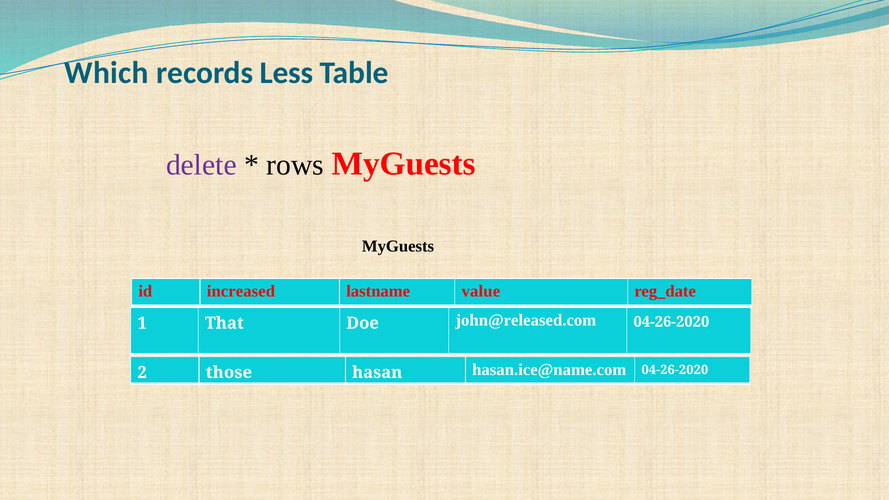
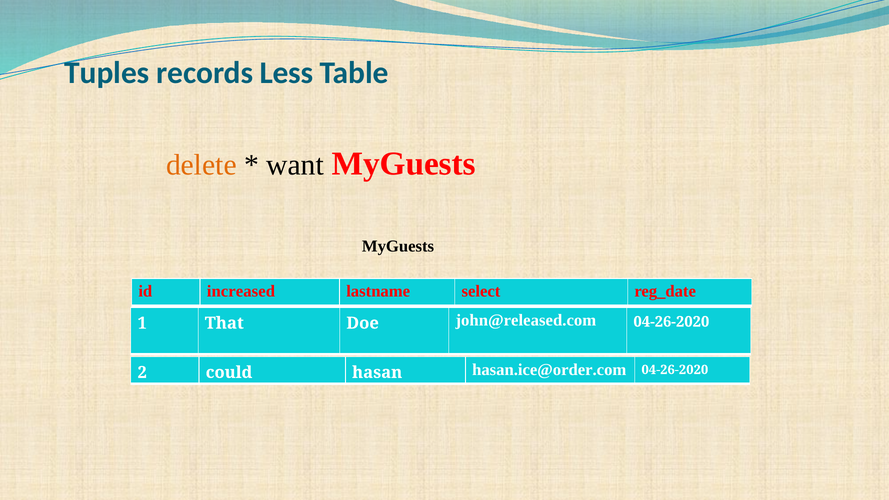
Which: Which -> Tuples
delete colour: purple -> orange
rows: rows -> want
value: value -> select
those: those -> could
hasan.ice@name.com: hasan.ice@name.com -> hasan.ice@order.com
